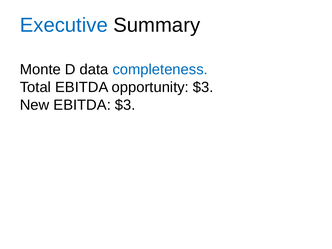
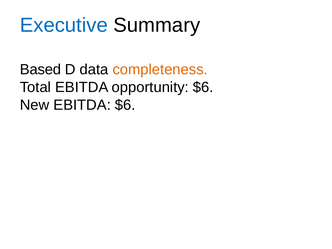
Monte: Monte -> Based
completeness colour: blue -> orange
opportunity $3: $3 -> $6
EBITDA $3: $3 -> $6
